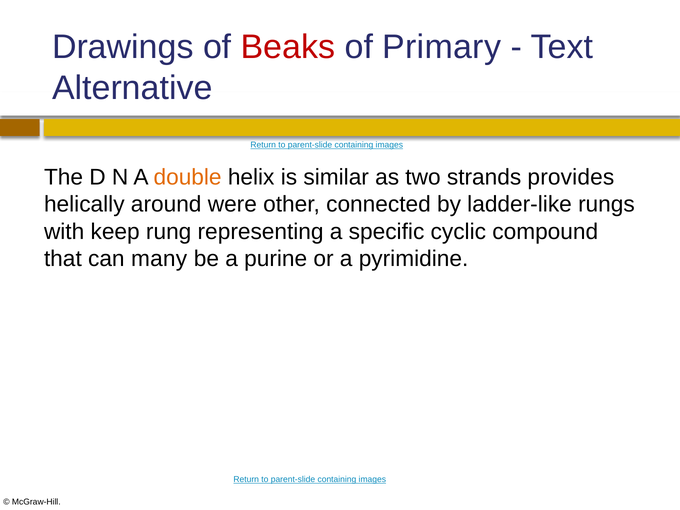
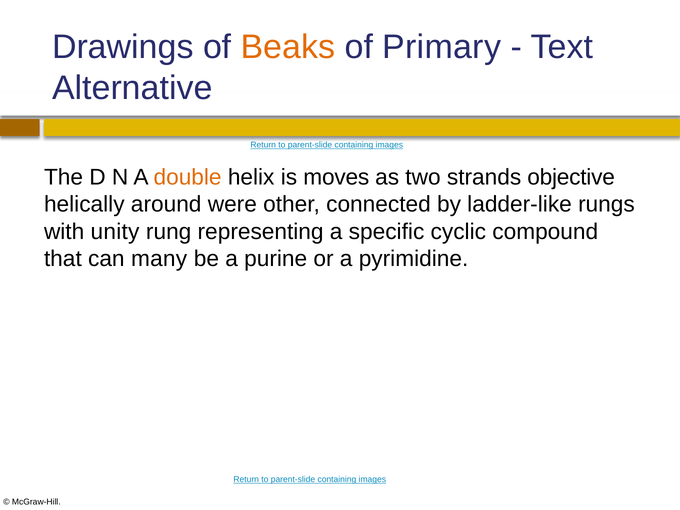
Beaks colour: red -> orange
similar: similar -> moves
provides: provides -> objective
keep: keep -> unity
